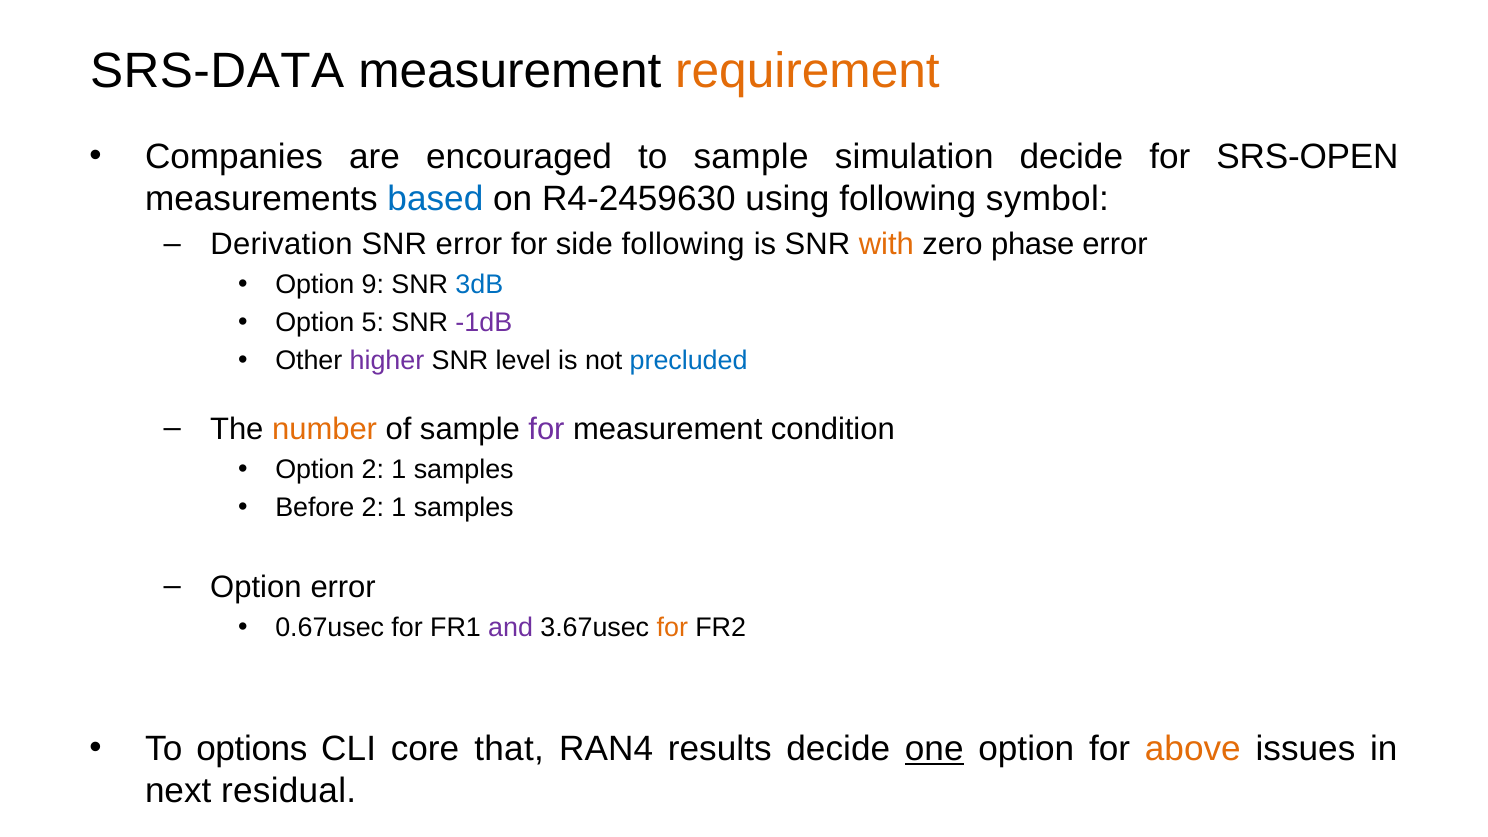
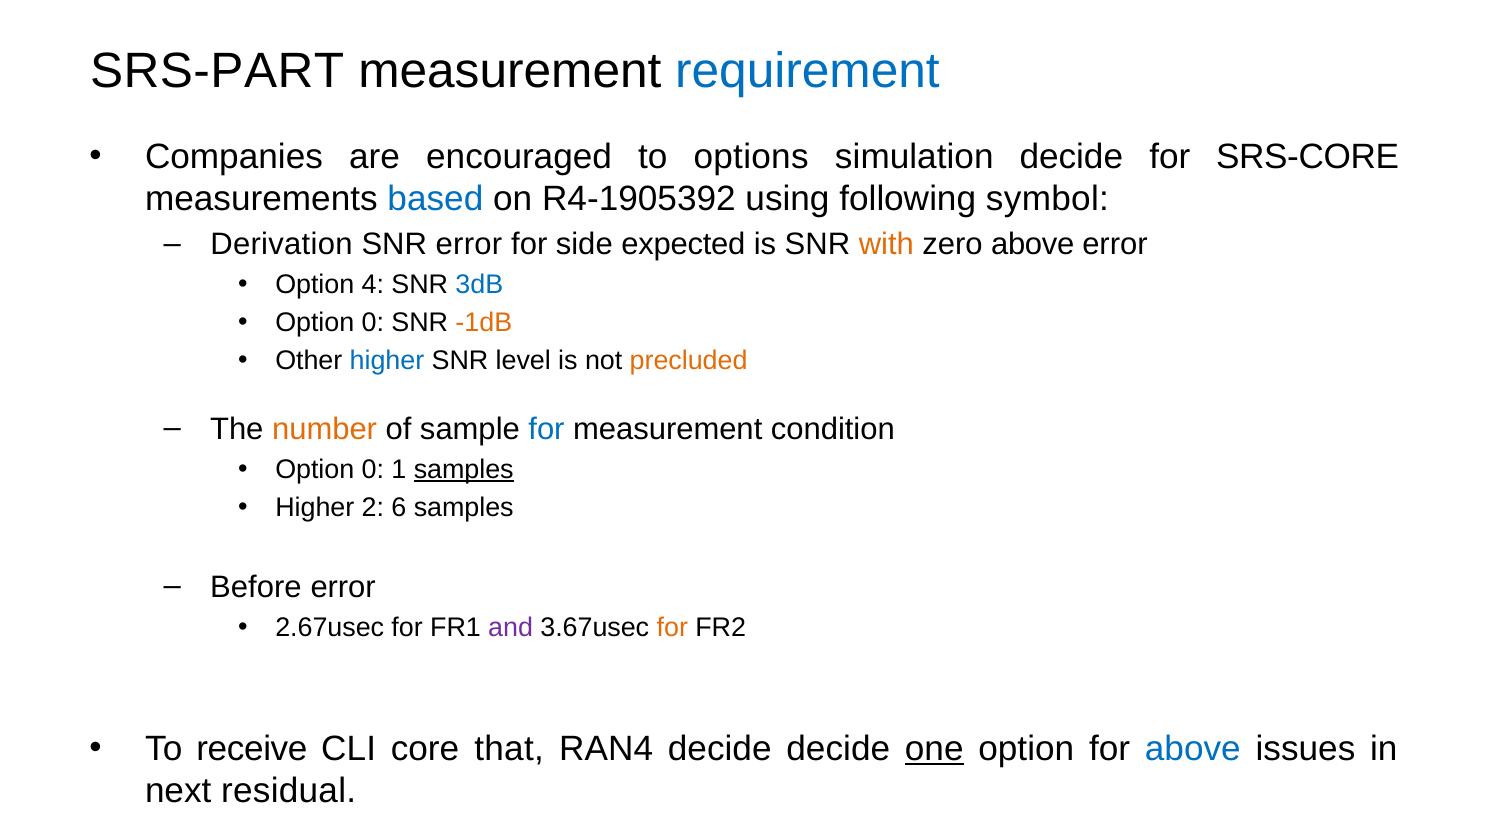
SRS-DATA: SRS-DATA -> SRS-PART
requirement colour: orange -> blue
to sample: sample -> options
SRS-OPEN: SRS-OPEN -> SRS-CORE
R4-2459630: R4-2459630 -> R4-1905392
side following: following -> expected
zero phase: phase -> above
9: 9 -> 4
5 at (373, 323): 5 -> 0
-1dB colour: purple -> orange
higher at (387, 361) colour: purple -> blue
precluded colour: blue -> orange
for at (547, 429) colour: purple -> blue
2 at (373, 470): 2 -> 0
samples at (464, 470) underline: none -> present
Before at (315, 508): Before -> Higher
1 at (399, 508): 1 -> 6
Option at (256, 588): Option -> Before
0.67usec: 0.67usec -> 2.67usec
options: options -> receive
RAN4 results: results -> decide
above at (1193, 749) colour: orange -> blue
